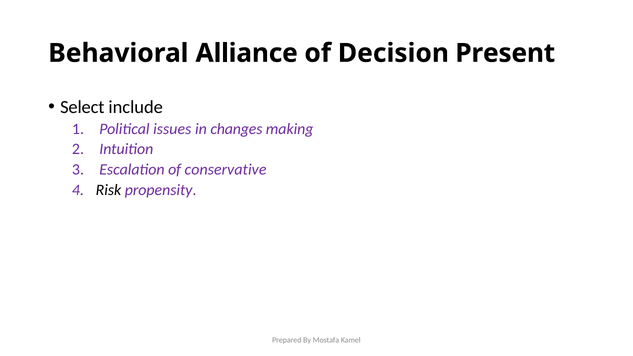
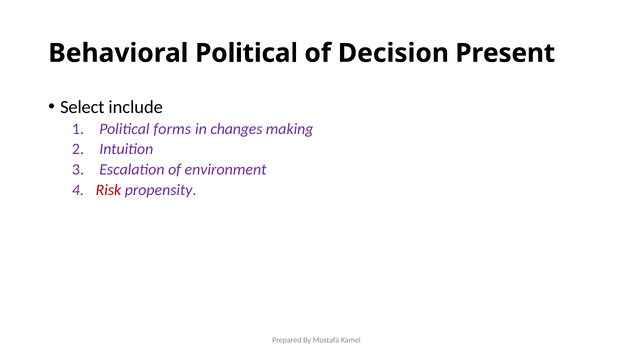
Behavioral Alliance: Alliance -> Political
issues: issues -> forms
conservative: conservative -> environment
Risk colour: black -> red
